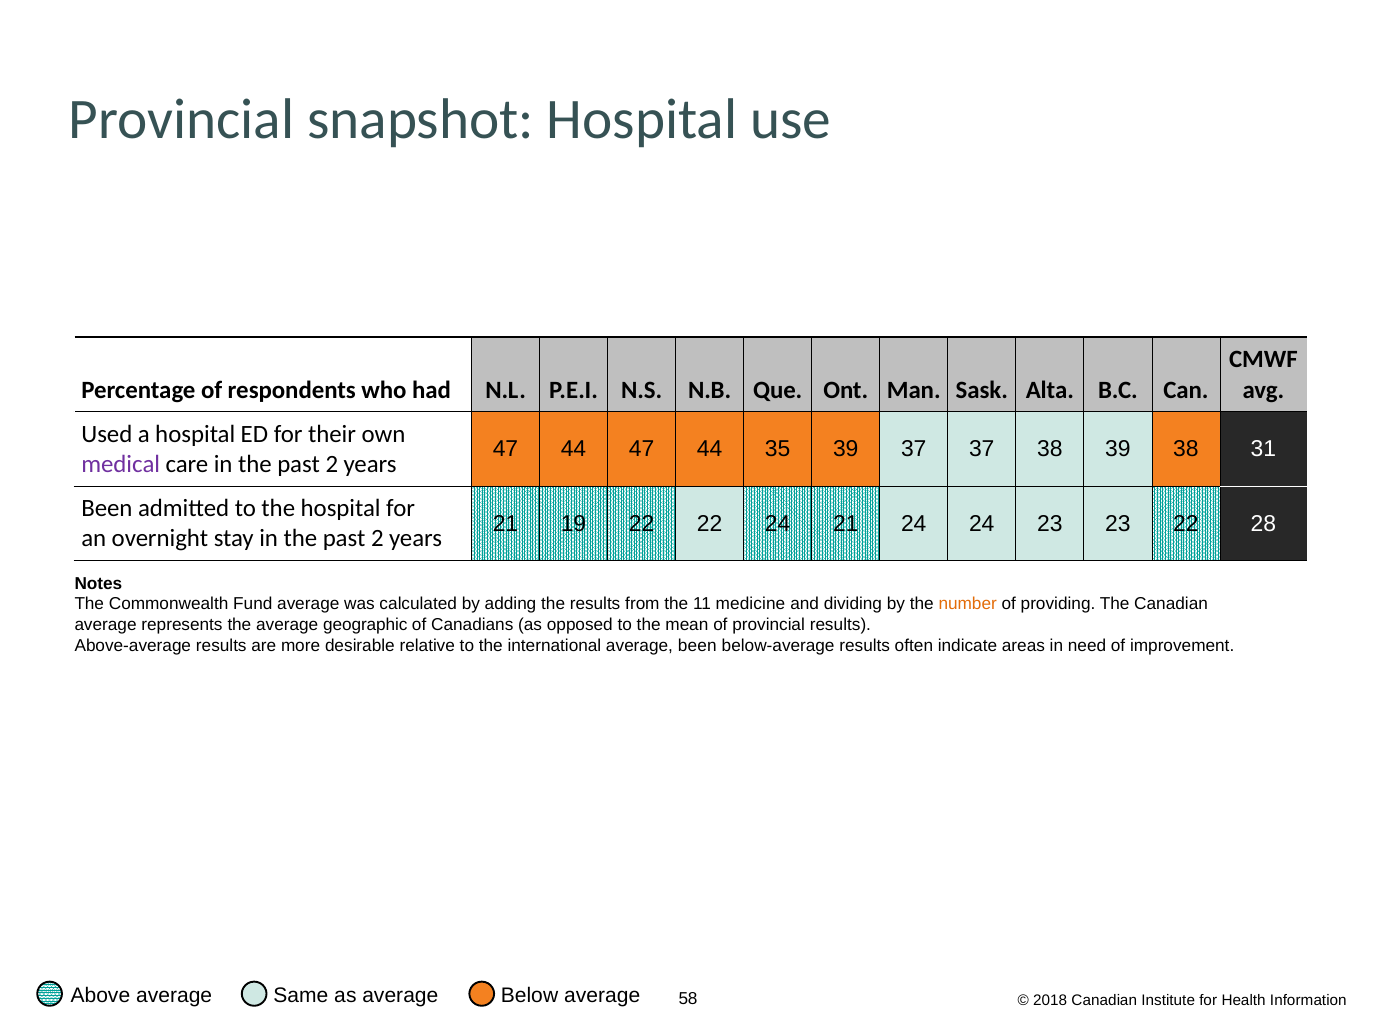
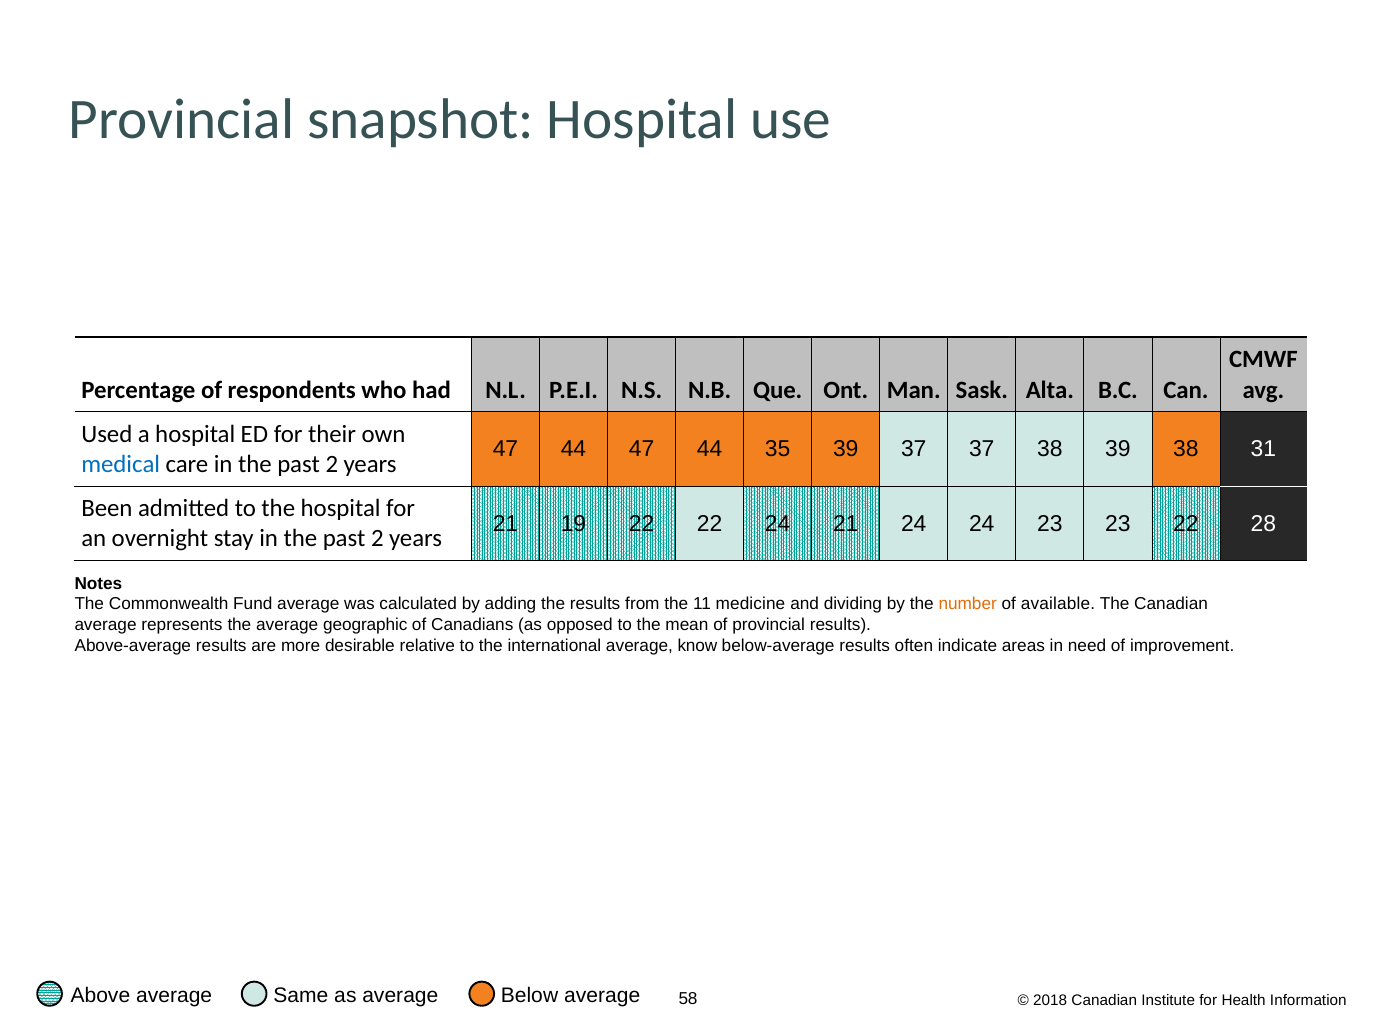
medical colour: purple -> blue
providing: providing -> available
average been: been -> know
